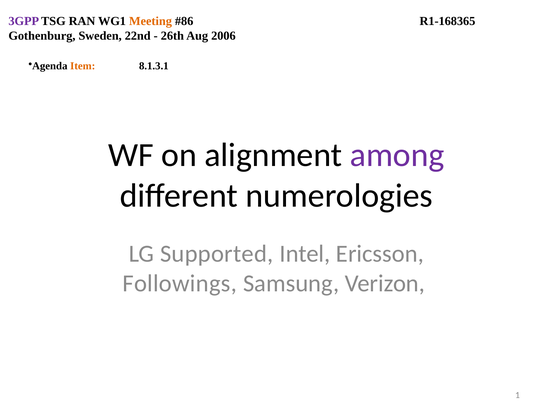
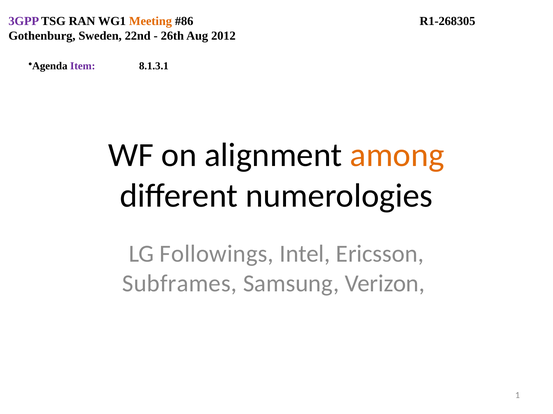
R1-168365: R1-168365 -> R1-268305
2006: 2006 -> 2012
Item colour: orange -> purple
among colour: purple -> orange
Supported: Supported -> Followings
Followings: Followings -> Subframes
